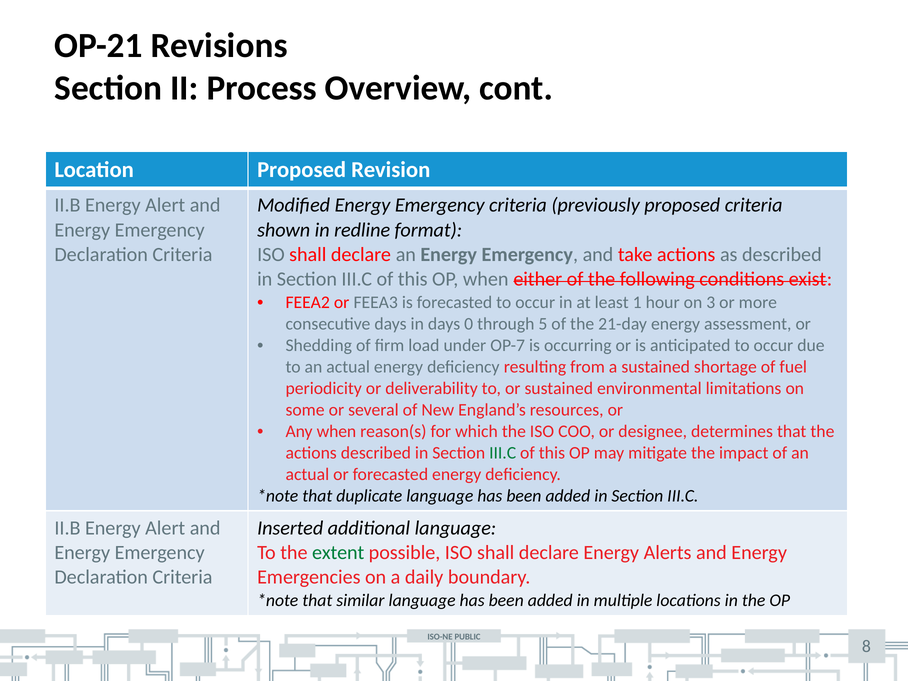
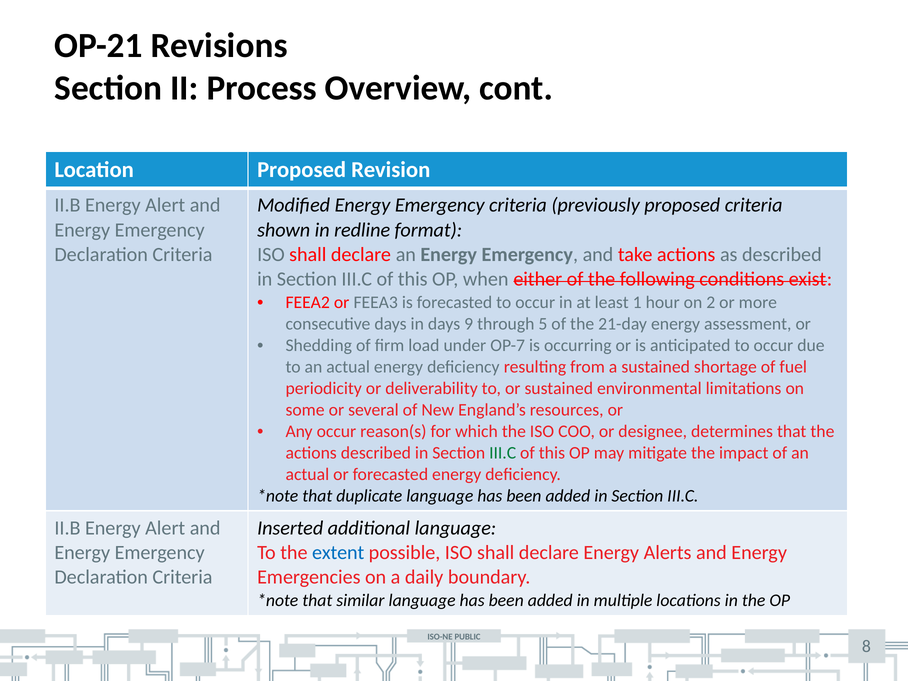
3: 3 -> 2
0: 0 -> 9
Any when: when -> occur
extent colour: green -> blue
